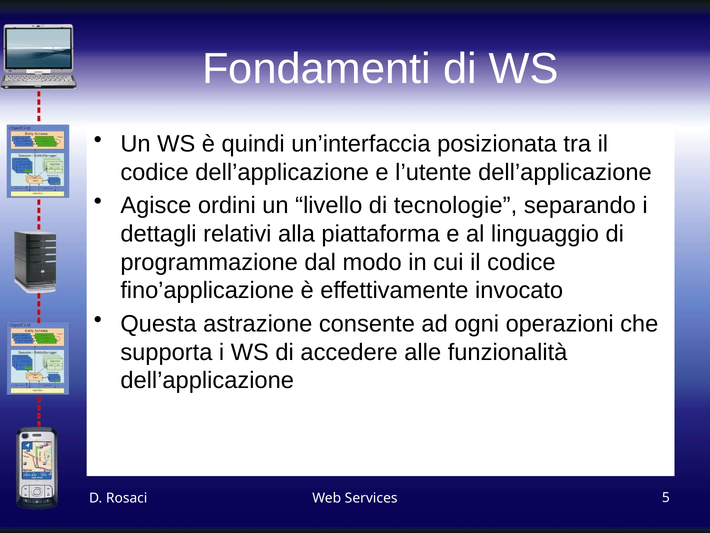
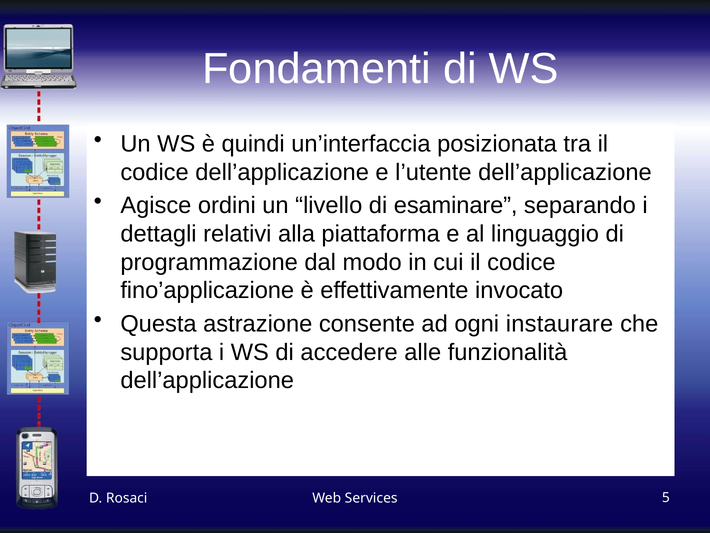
tecnologie: tecnologie -> esaminare
operazioni: operazioni -> instaurare
